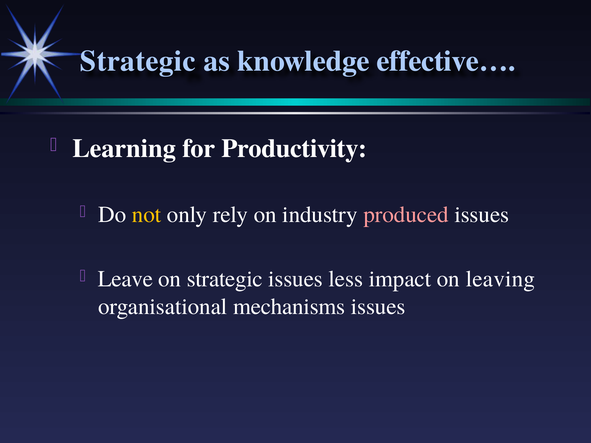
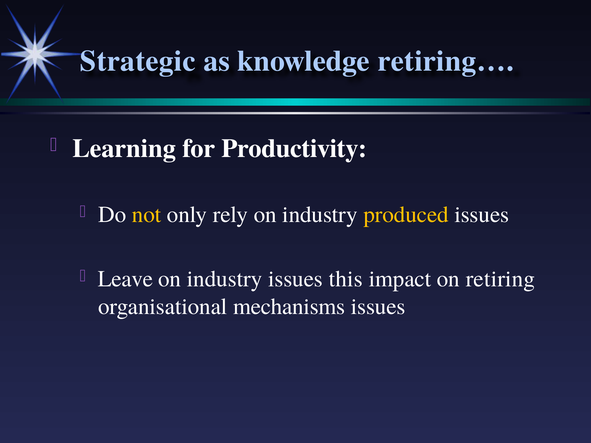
effective…: effective… -> retiring…
produced colour: pink -> yellow
strategic at (225, 279): strategic -> industry
less: less -> this
leaving: leaving -> retiring
